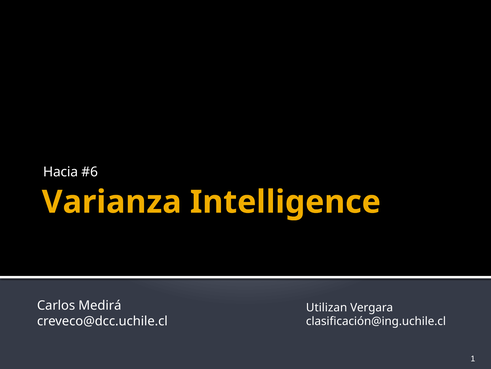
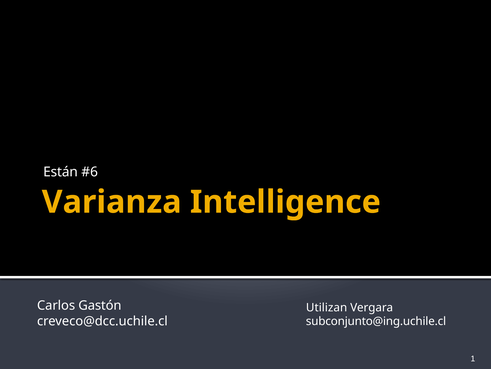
Hacia: Hacia -> Están
Medirá: Medirá -> Gastón
clasificación@ing.uchile.cl: clasificación@ing.uchile.cl -> subconjunto@ing.uchile.cl
